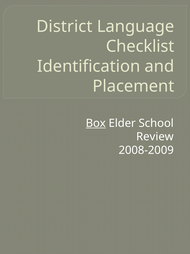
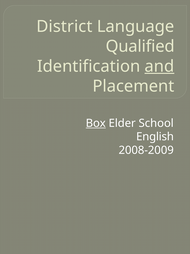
Checklist: Checklist -> Qualified
and underline: none -> present
Review: Review -> English
